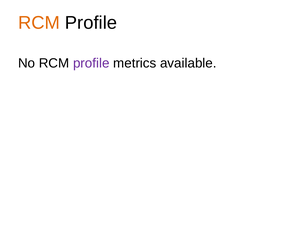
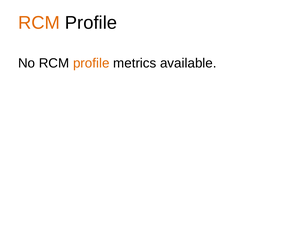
profile at (91, 63) colour: purple -> orange
